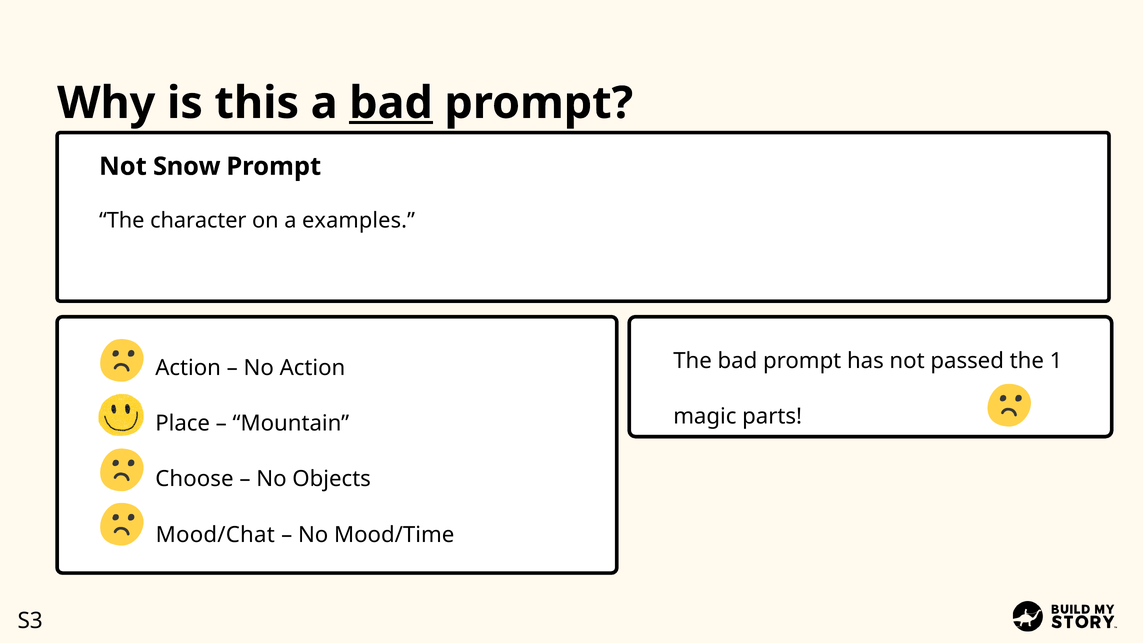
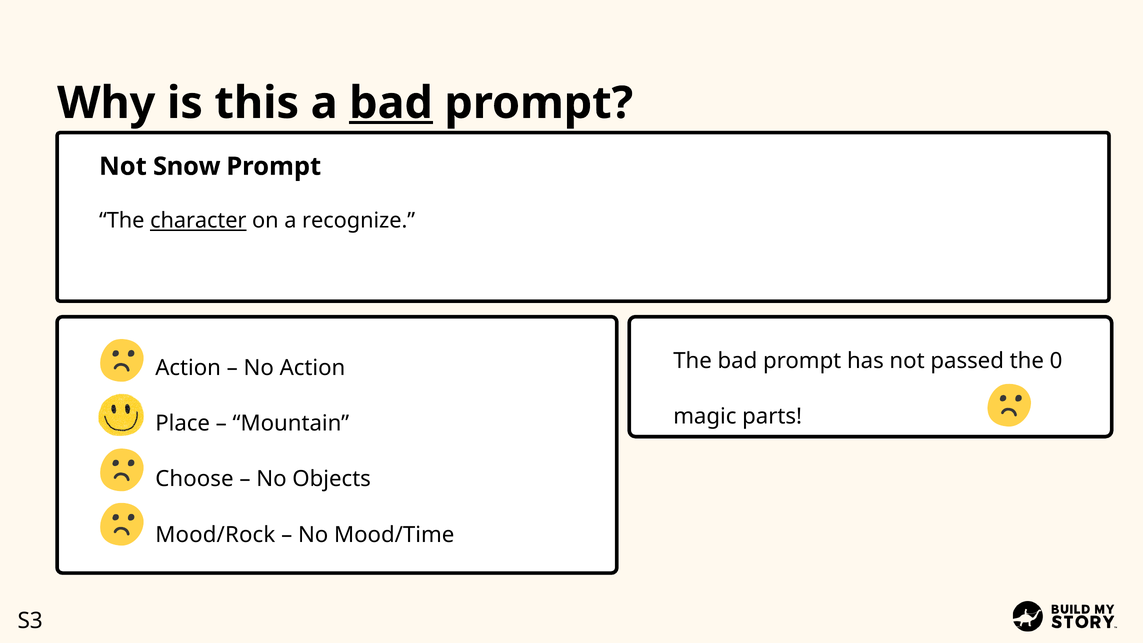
character underline: none -> present
examples: examples -> recognize
1: 1 -> 0
Mood/Chat: Mood/Chat -> Mood/Rock
